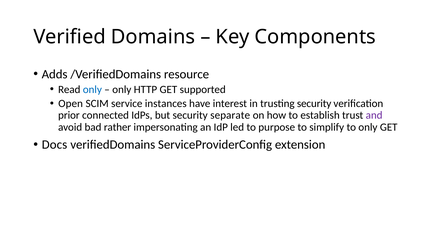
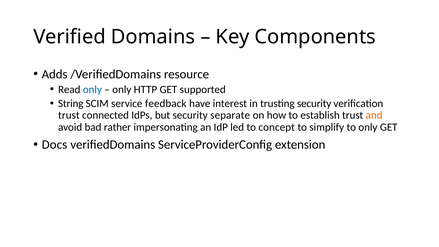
Open: Open -> String
instances: instances -> feedback
prior at (69, 115): prior -> trust
and colour: purple -> orange
purpose: purpose -> concept
